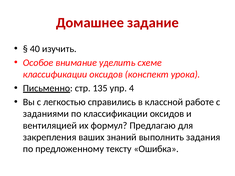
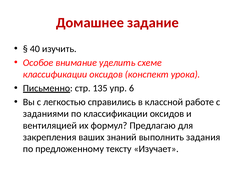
4: 4 -> 6
Ошибка: Ошибка -> Изучает
